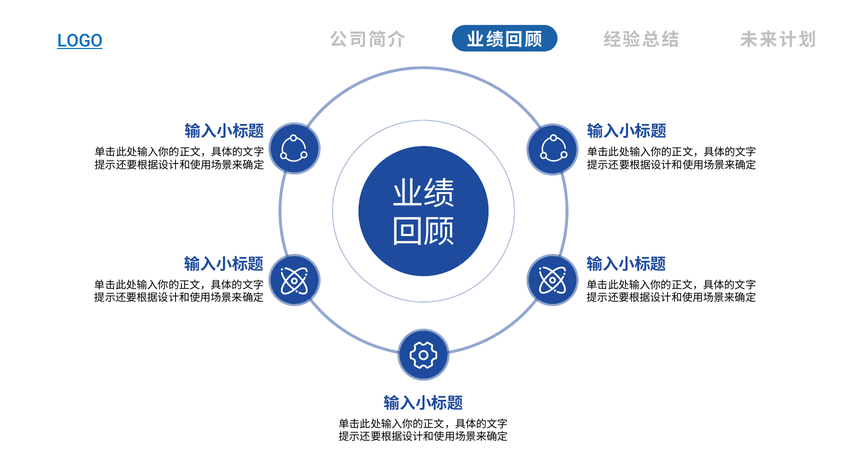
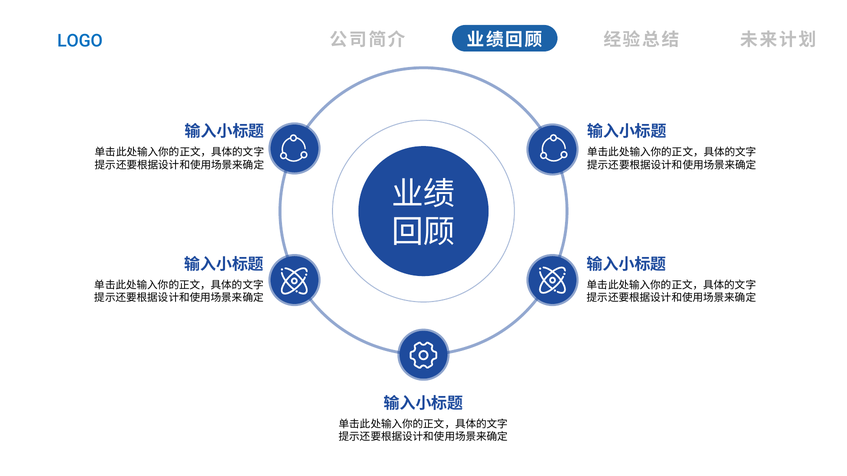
LOGO underline: present -> none
